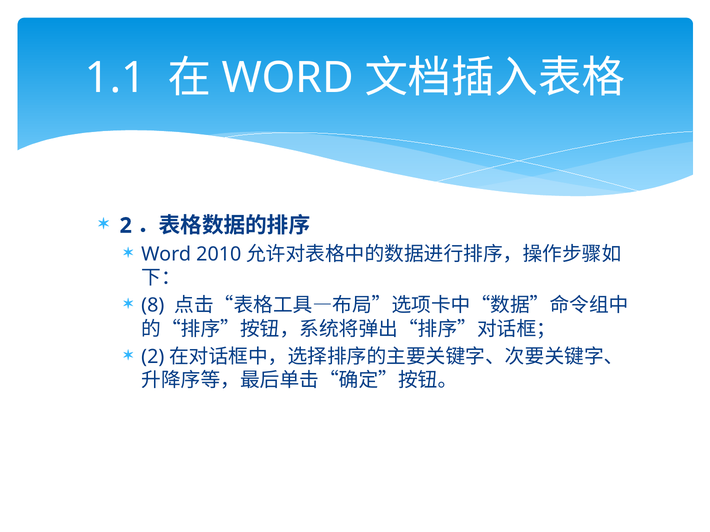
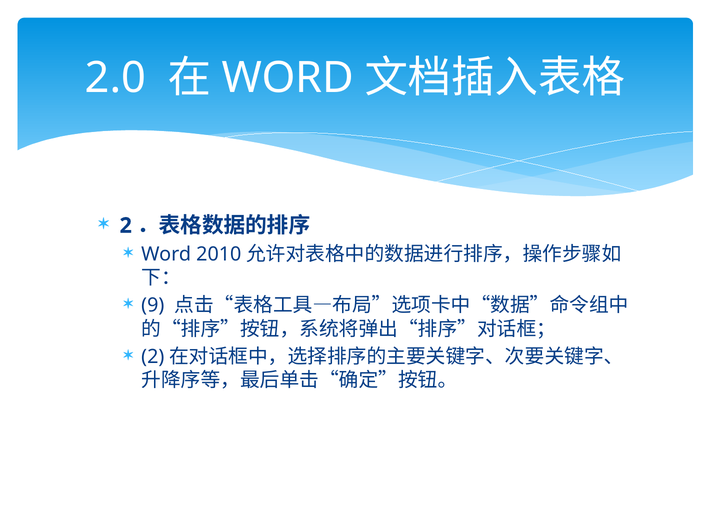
1.1: 1.1 -> 2.0
8: 8 -> 9
